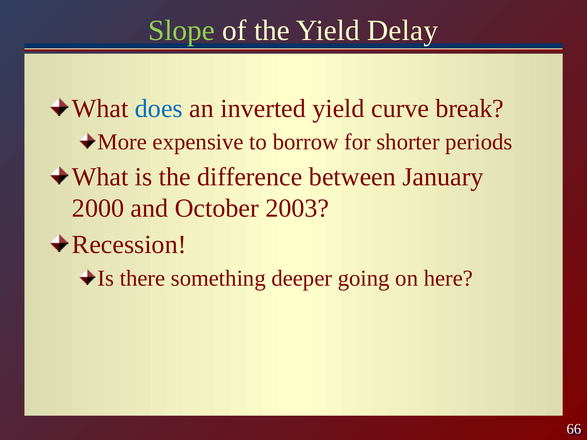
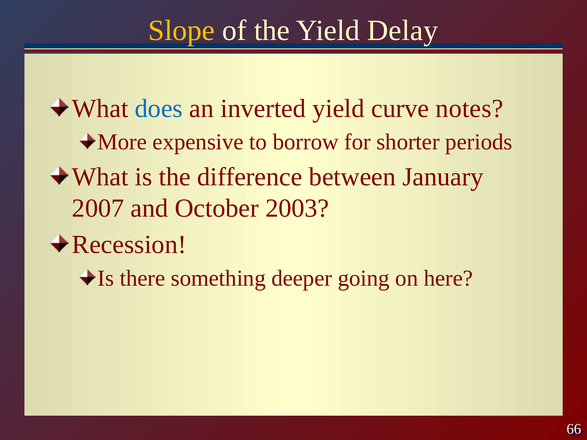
Slope colour: light green -> yellow
break: break -> notes
2000: 2000 -> 2007
